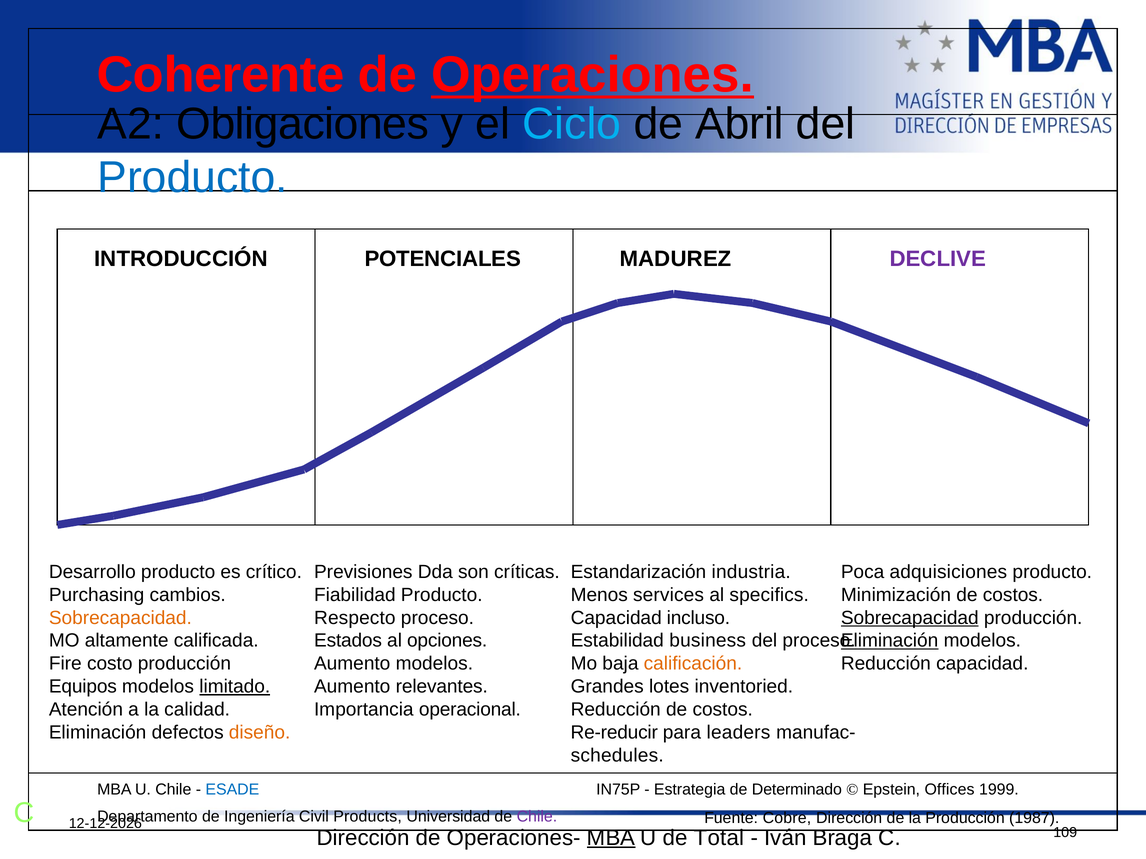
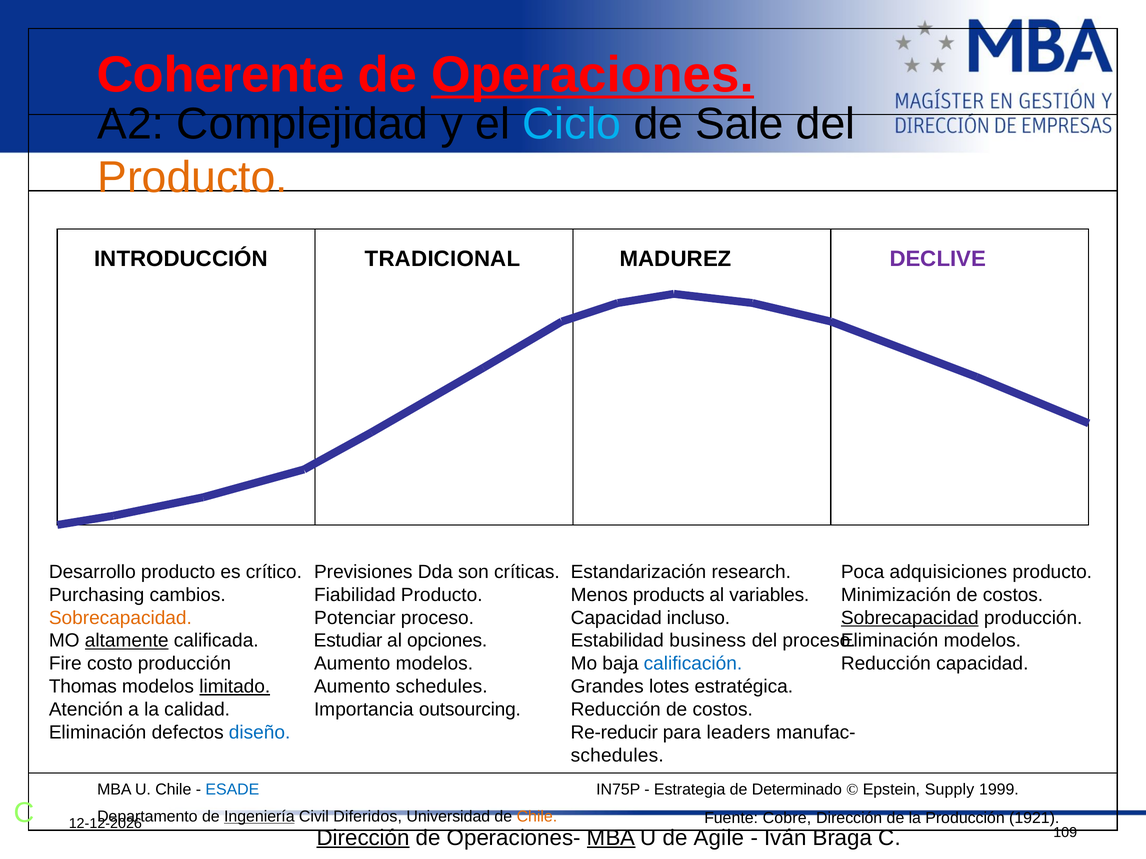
Obligaciones: Obligaciones -> Complejidad
Abril: Abril -> Sale
Producto at (193, 178) colour: blue -> orange
POTENCIALES: POTENCIALES -> TRADICIONAL
industria: industria -> research
services: services -> products
specifics: specifics -> variables
Respecto: Respecto -> Potenciar
altamente underline: none -> present
Estados: Estados -> Estudiar
Eliminación at (890, 641) underline: present -> none
calificación colour: orange -> blue
Equipos: Equipos -> Thomas
Aumento relevantes: relevantes -> schedules
inventoried: inventoried -> estratégica
operacional: operacional -> outsourcing
diseño colour: orange -> blue
Offices: Offices -> Supply
Ingeniería underline: none -> present
Products: Products -> Diferidos
Chile at (537, 817) colour: purple -> orange
1987: 1987 -> 1921
Dirección at (363, 838) underline: none -> present
Total: Total -> Agile
